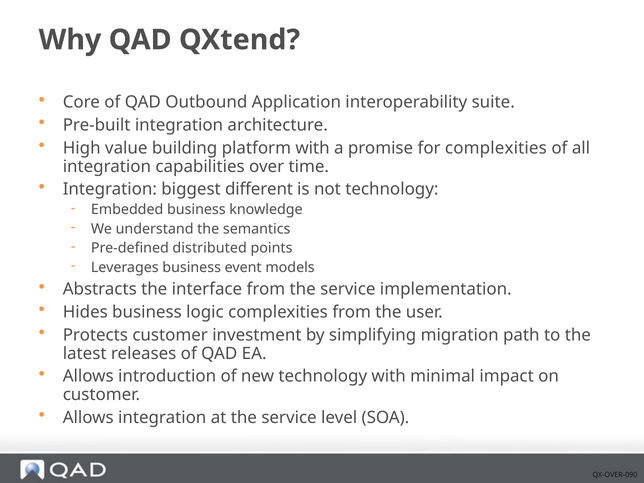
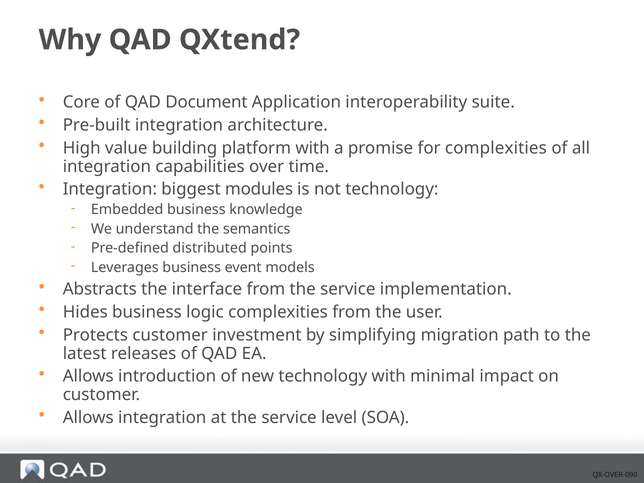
Outbound: Outbound -> Document
different: different -> modules
